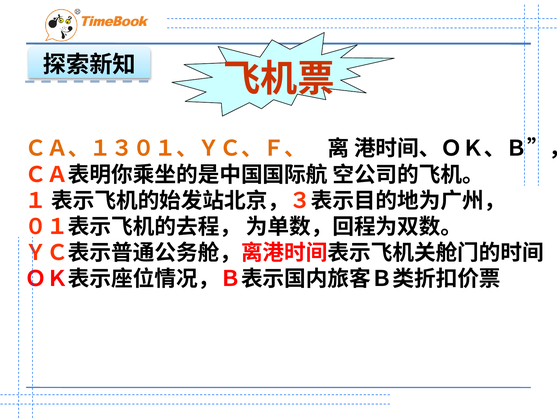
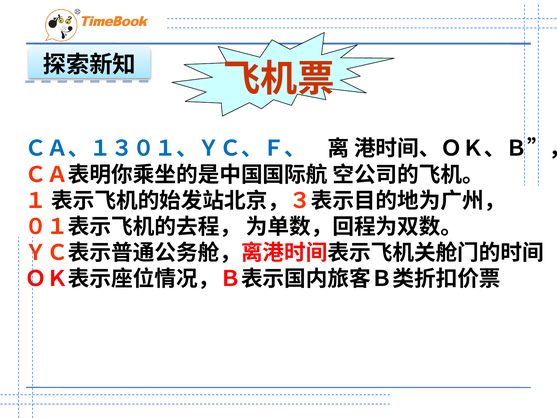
ＣＡ、１３０１、ＹＣ、Ｆ、 colour: orange -> blue
